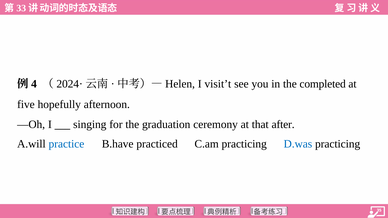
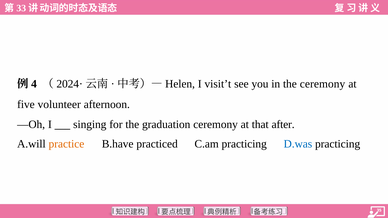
the completed: completed -> ceremony
hopefully: hopefully -> volunteer
practice colour: blue -> orange
